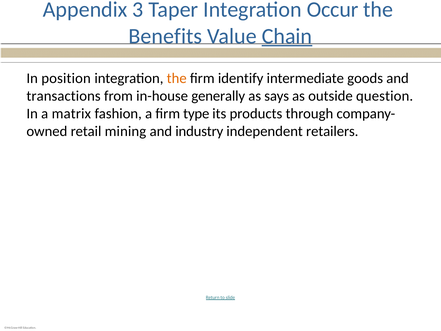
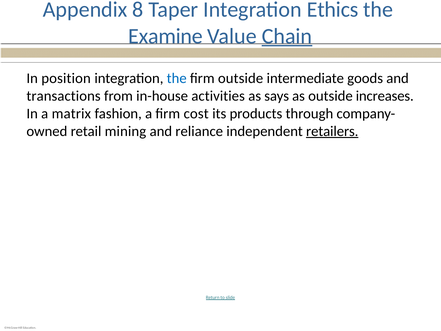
3: 3 -> 8
Occur: Occur -> Ethics
Benefits: Benefits -> Examine
the at (177, 78) colour: orange -> blue
firm identify: identify -> outside
generally: generally -> activities
question: question -> increases
type: type -> cost
industry: industry -> reliance
retailers underline: none -> present
